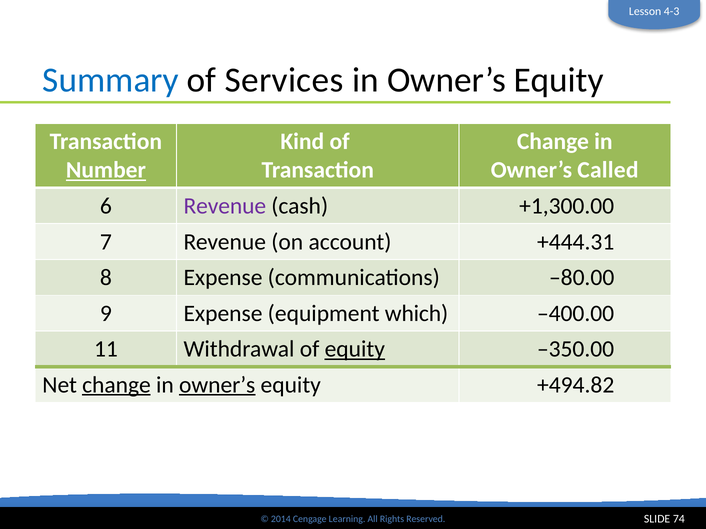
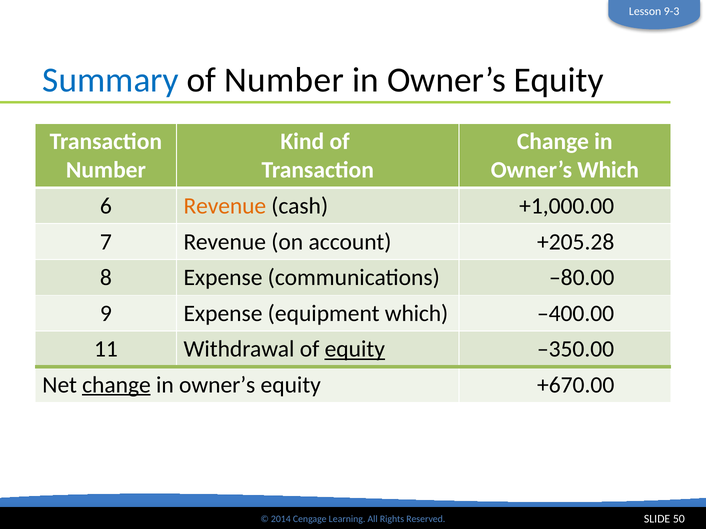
4-3: 4-3 -> 9-3
of Services: Services -> Number
Number at (106, 170) underline: present -> none
Owner’s Called: Called -> Which
Revenue at (225, 206) colour: purple -> orange
+1,300.00: +1,300.00 -> +1,000.00
+444.31: +444.31 -> +205.28
owner’s at (217, 385) underline: present -> none
+494.82: +494.82 -> +670.00
74: 74 -> 50
